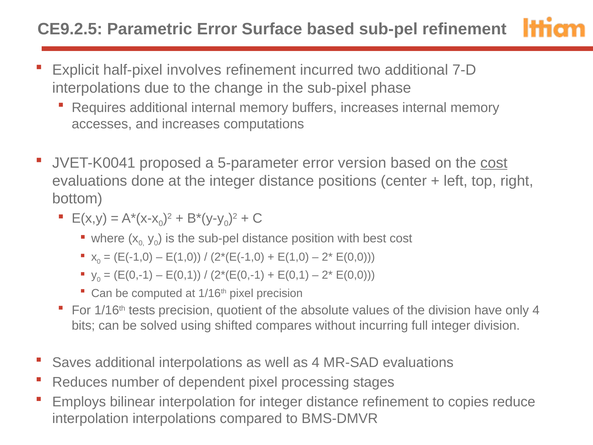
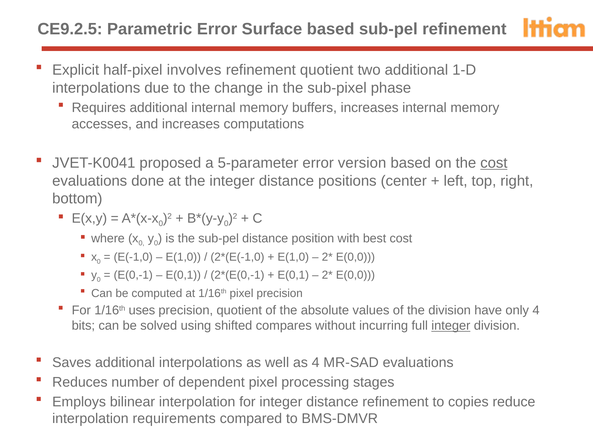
refinement incurred: incurred -> quotient
7-D: 7-D -> 1-D
tests: tests -> uses
integer at (451, 326) underline: none -> present
interpolation interpolations: interpolations -> requirements
